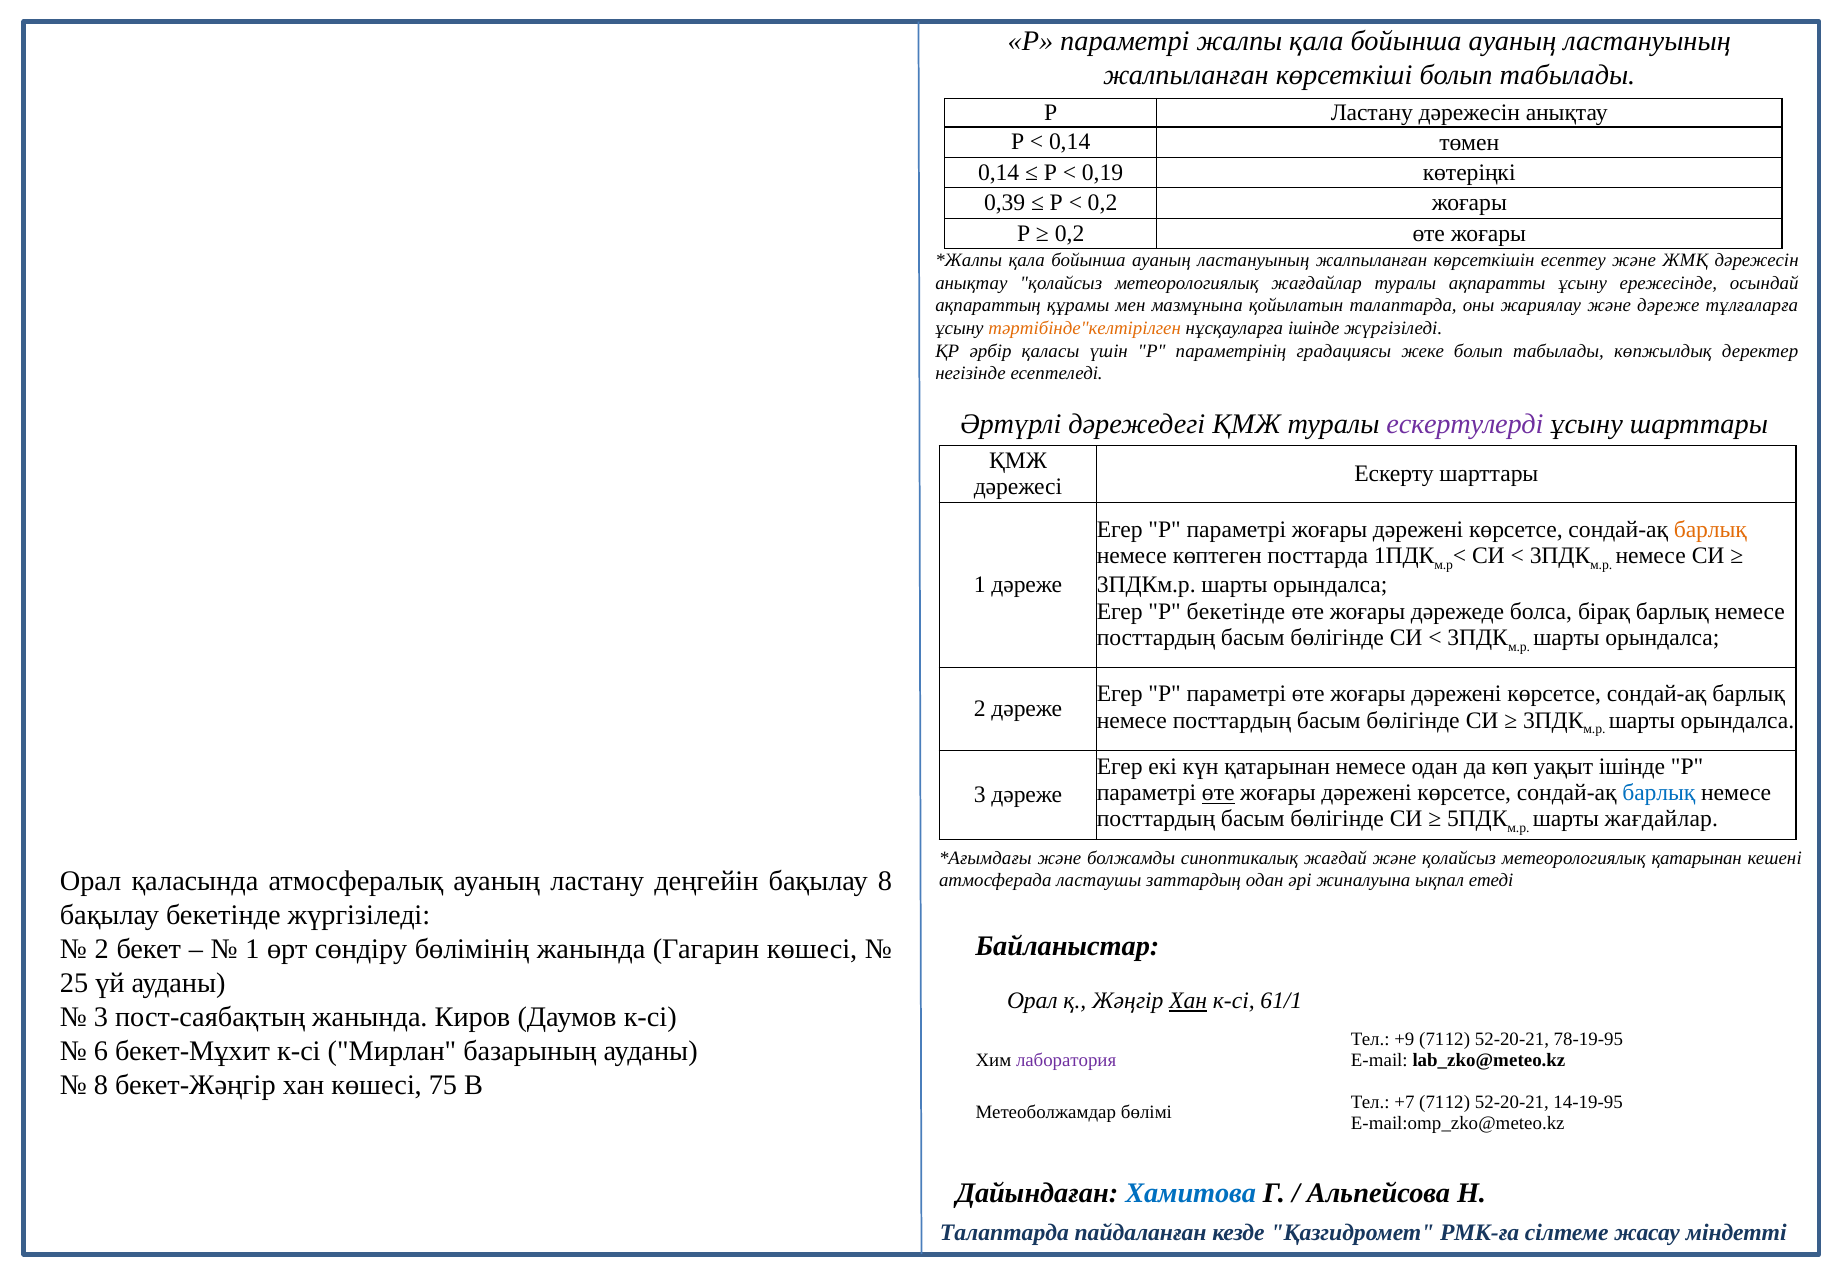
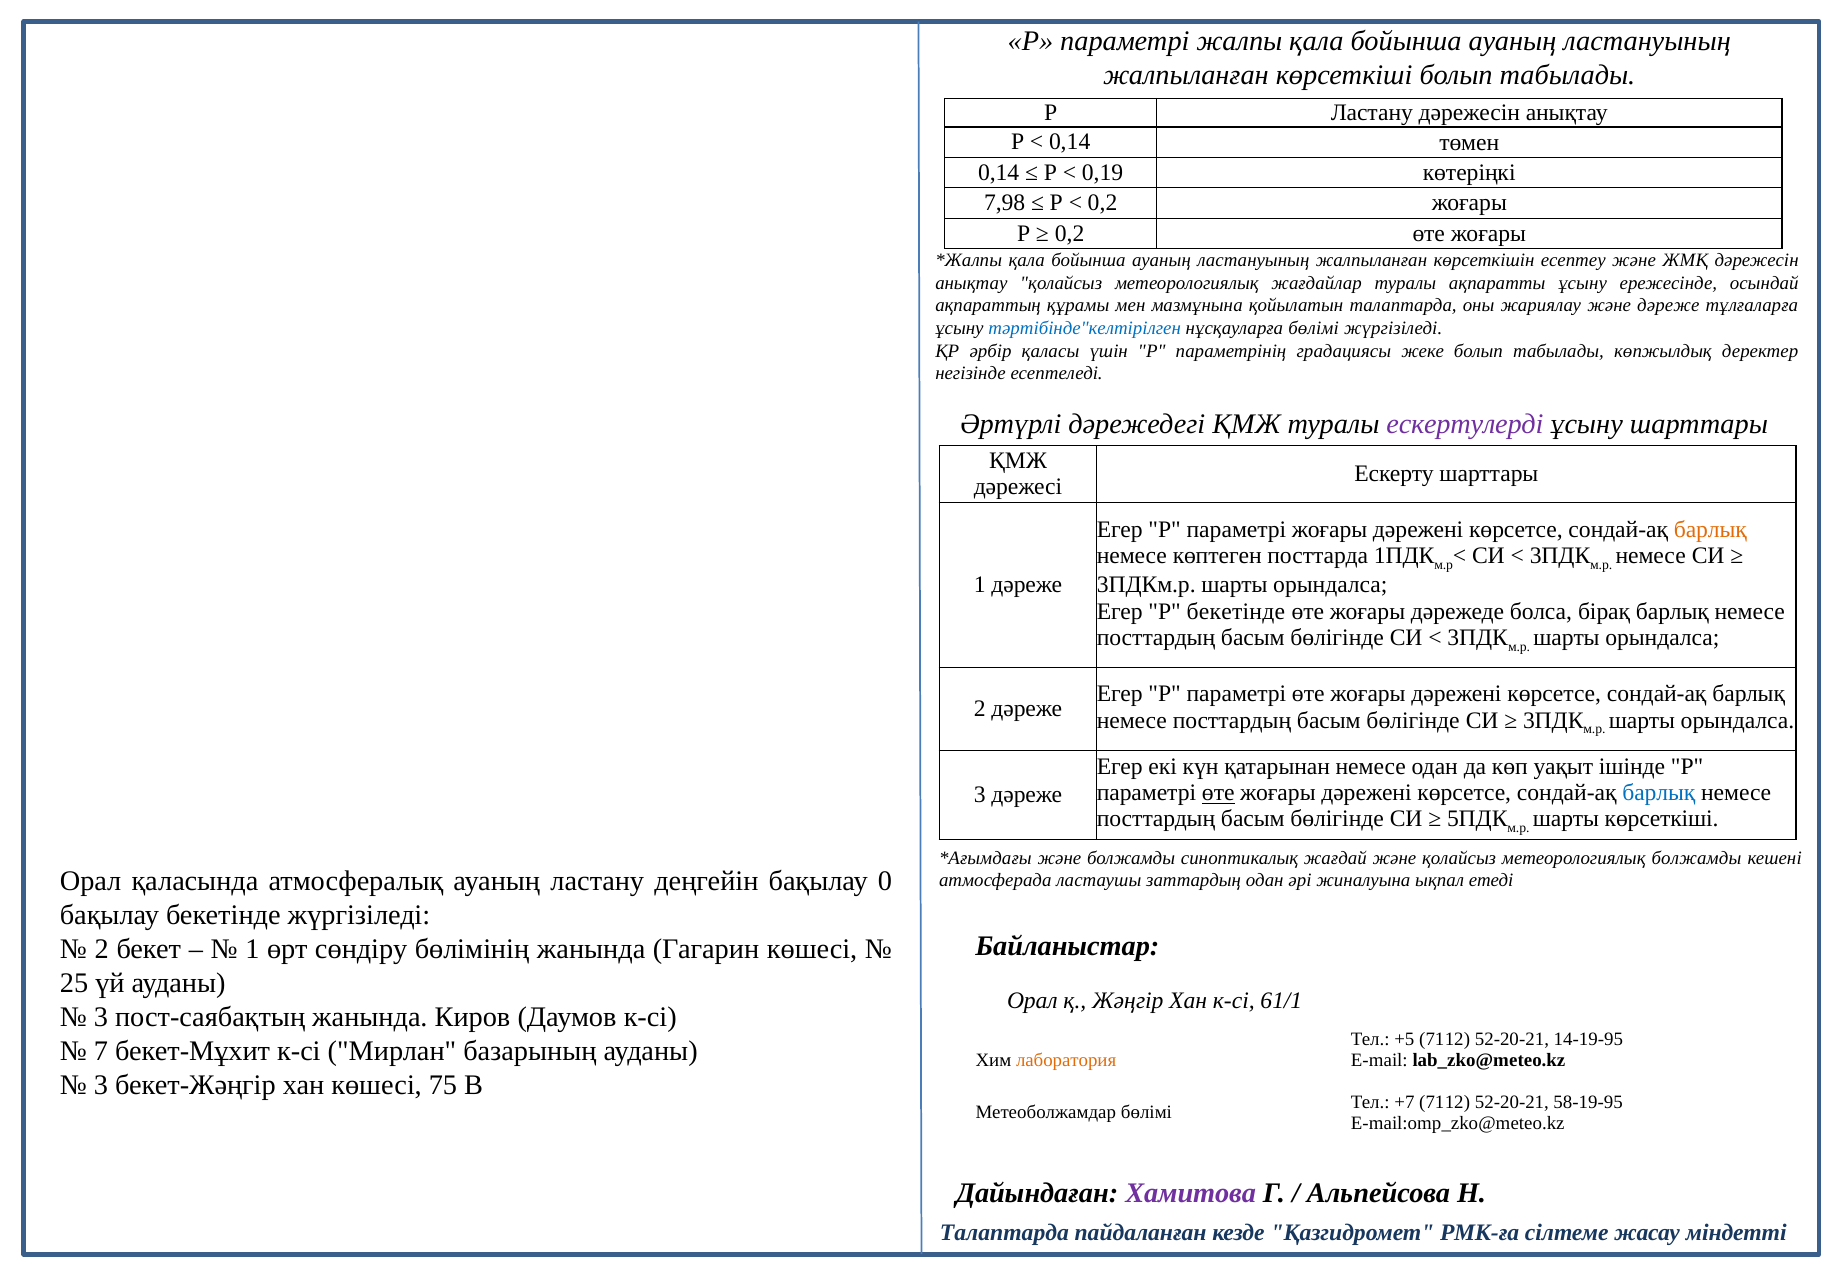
0,39: 0,39 -> 7,98
тәртібінде"келтірілген colour: orange -> blue
нұсқауларға ішінде: ішінде -> бөлімі
шарты жағдайлар: жағдайлар -> көрсеткіші
метеорологиялық қатарынан: қатарынан -> болжамды
бақылау 8: 8 -> 0
Хан at (1188, 1001) underline: present -> none
+9: +9 -> +5
78-19-95: 78-19-95 -> 14-19-95
6: 6 -> 7
лаборатория colour: purple -> orange
8 at (101, 1085): 8 -> 3
14-19-95: 14-19-95 -> 58-19-95
Хамитова colour: blue -> purple
